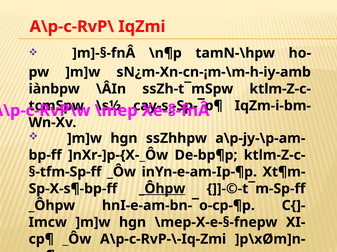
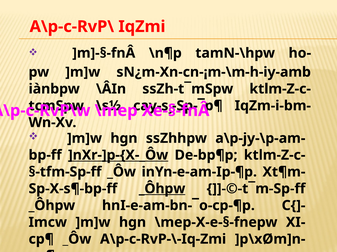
]nXr-]p-{X-_Ôw underline: none -> present
